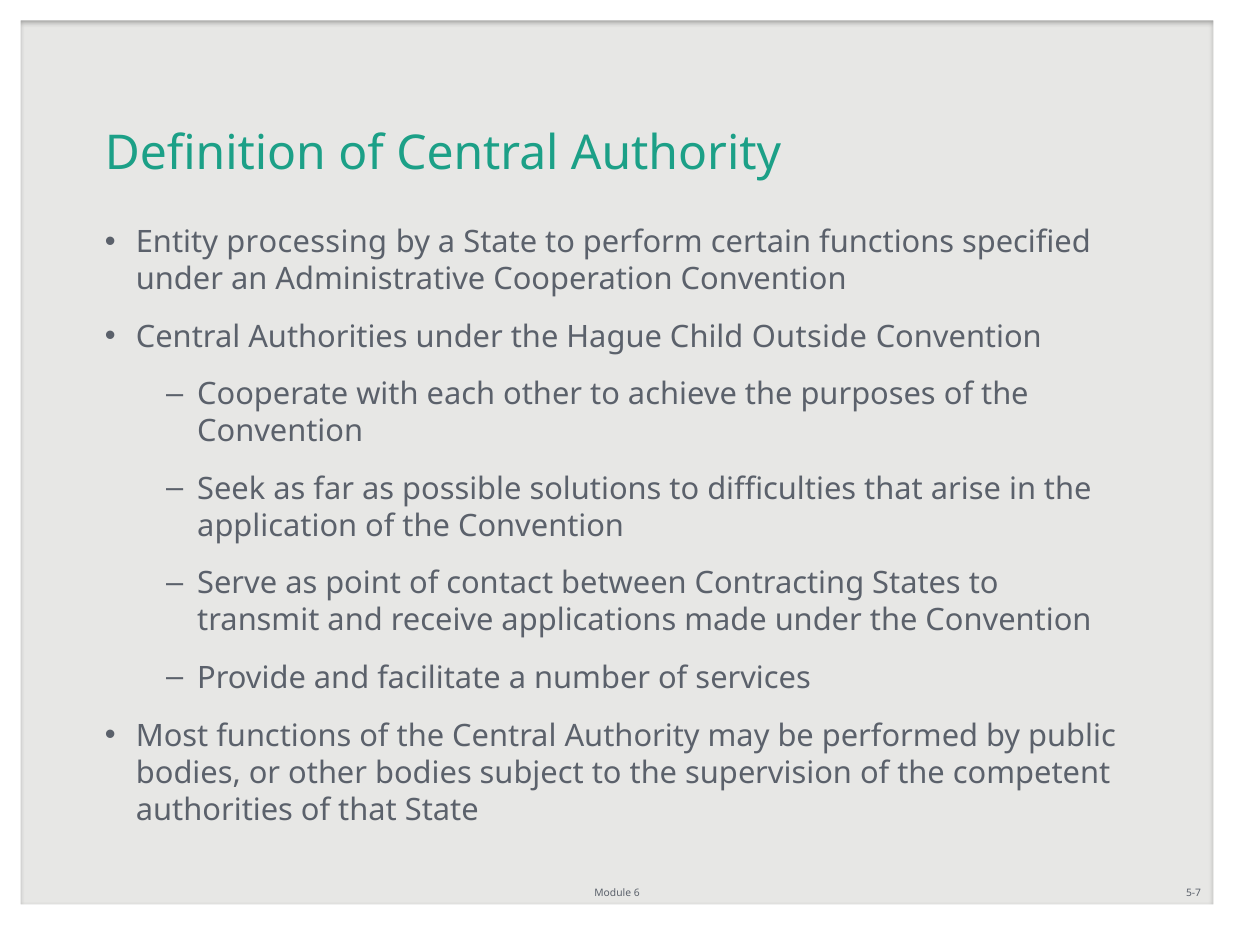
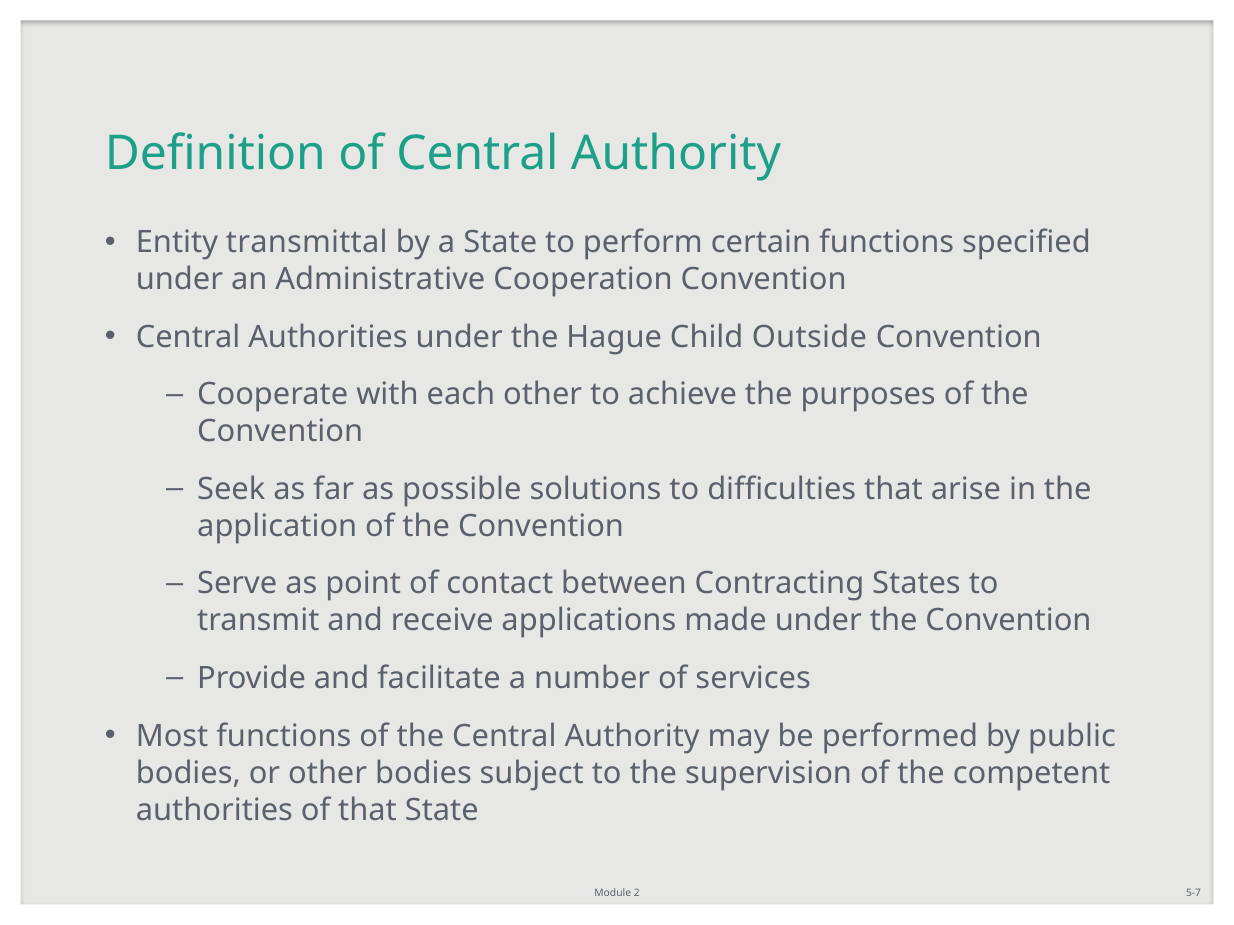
processing: processing -> transmittal
6: 6 -> 2
